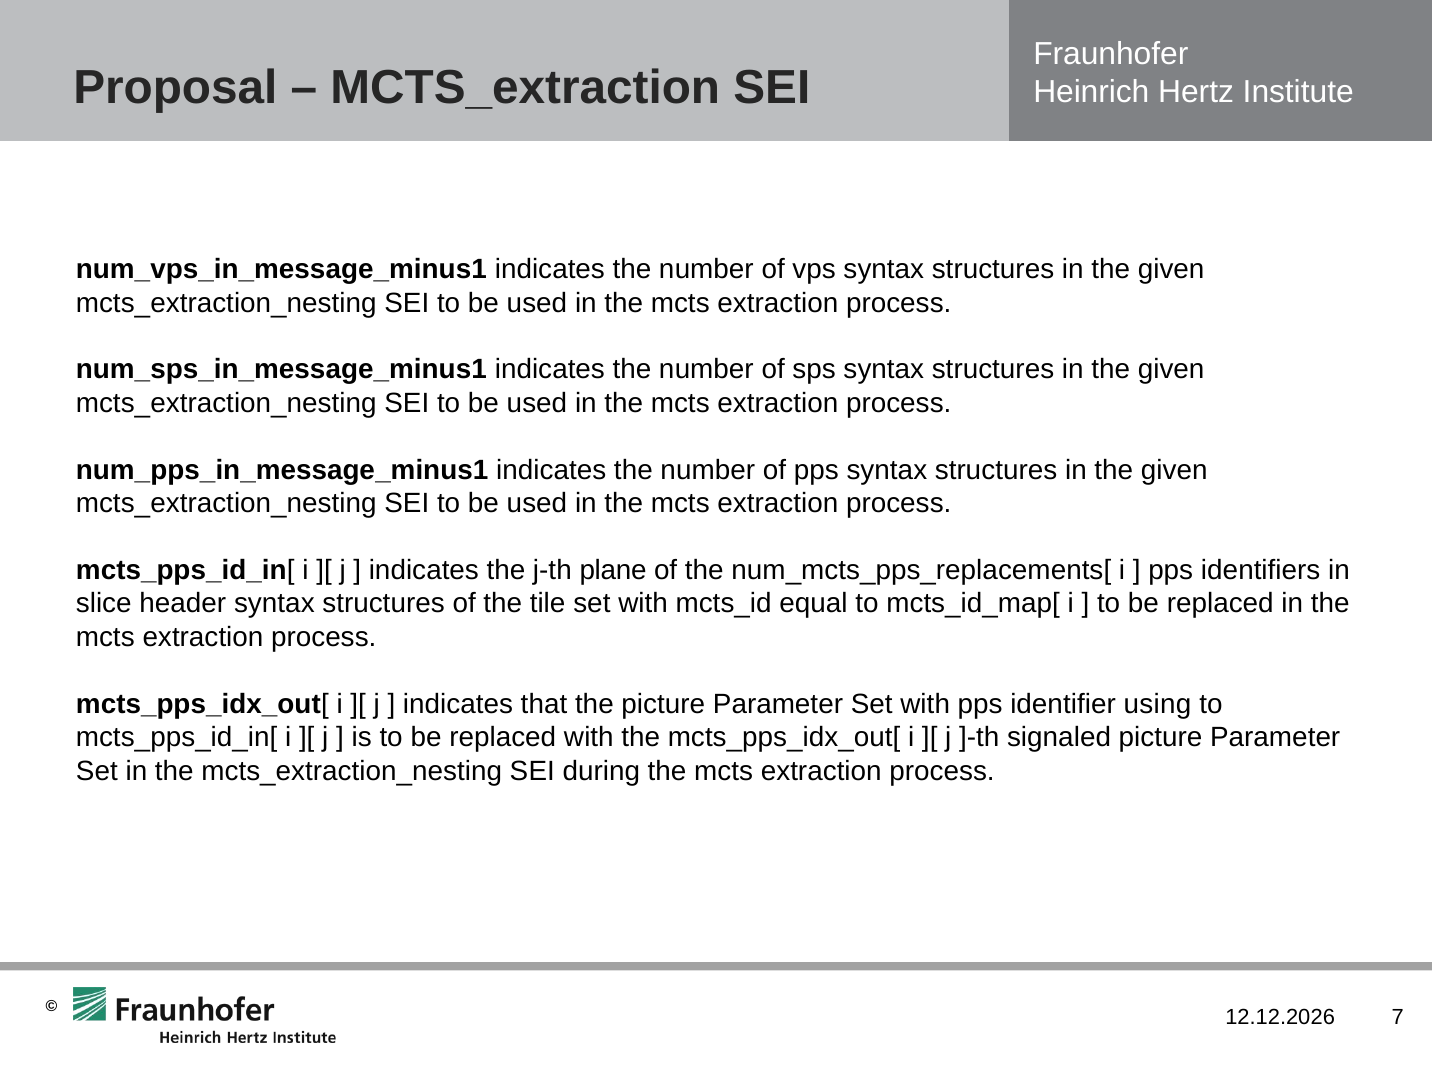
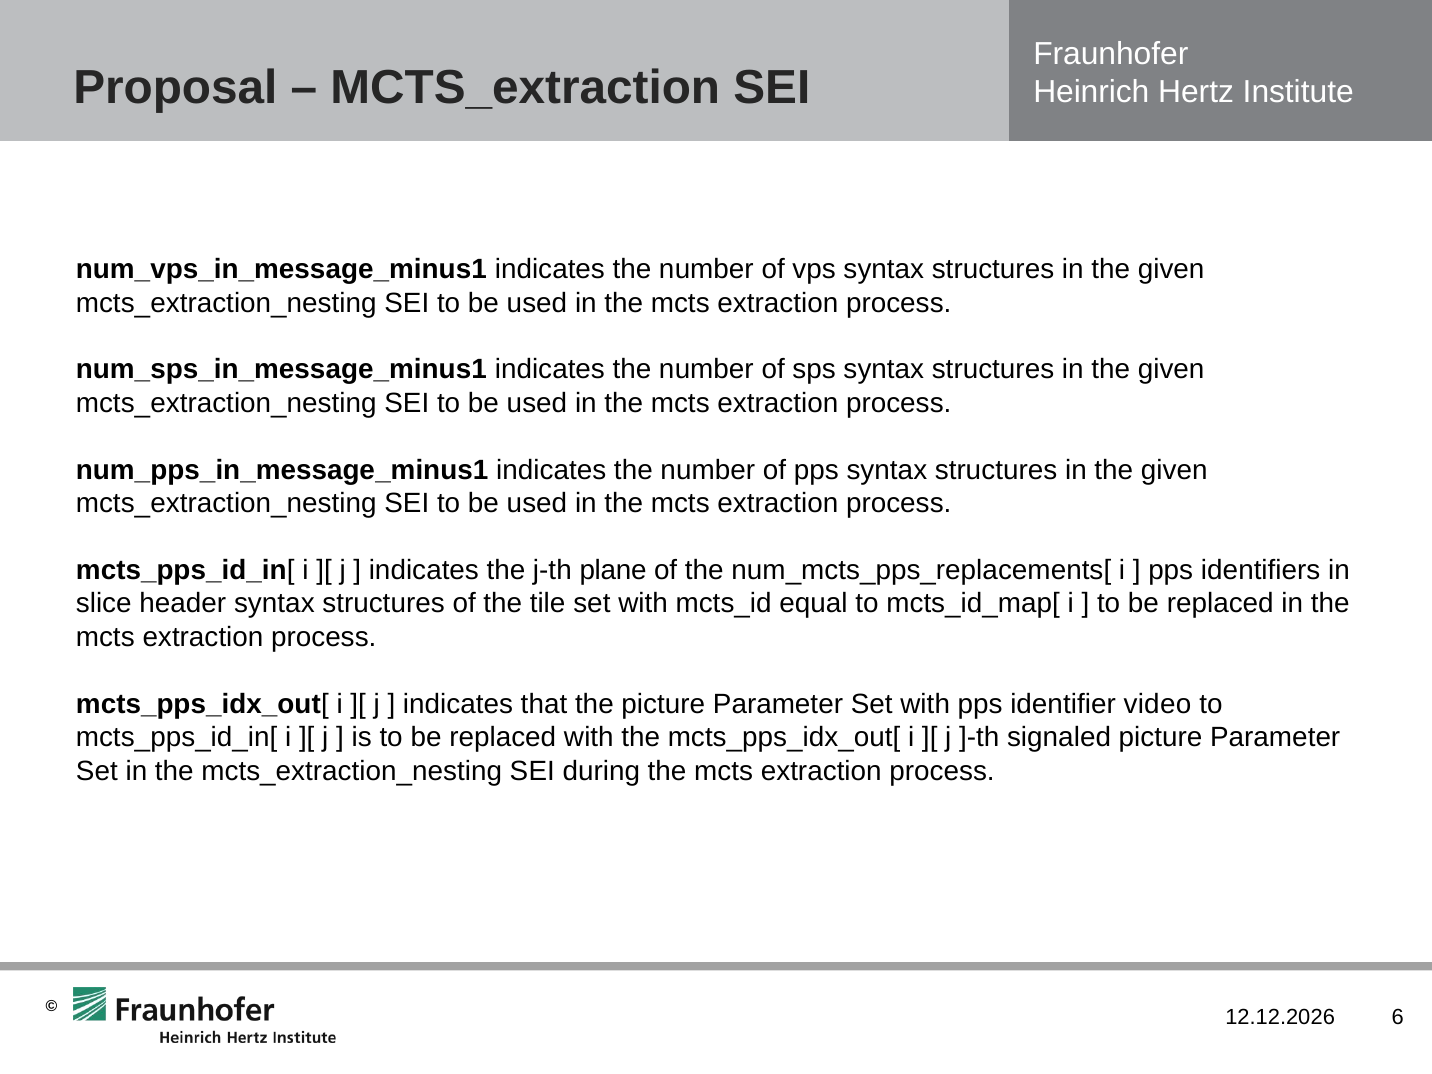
using: using -> video
7: 7 -> 6
